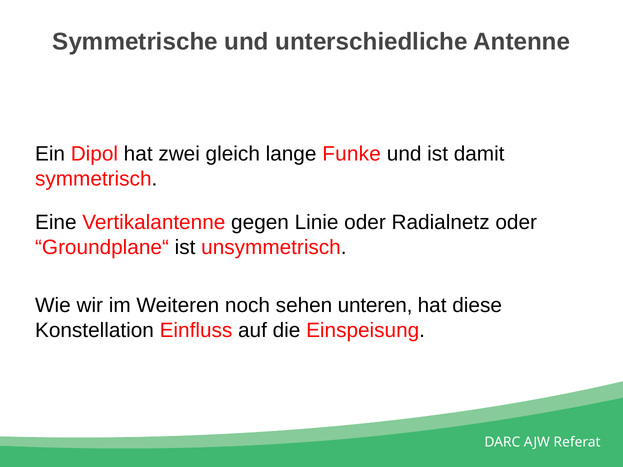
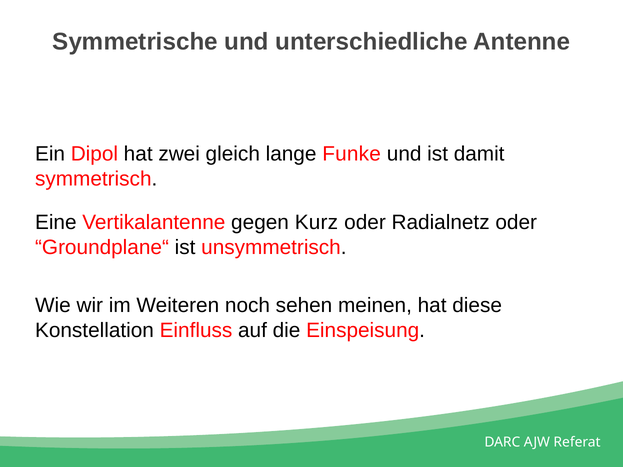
Linie: Linie -> Kurz
unteren: unteren -> meinen
